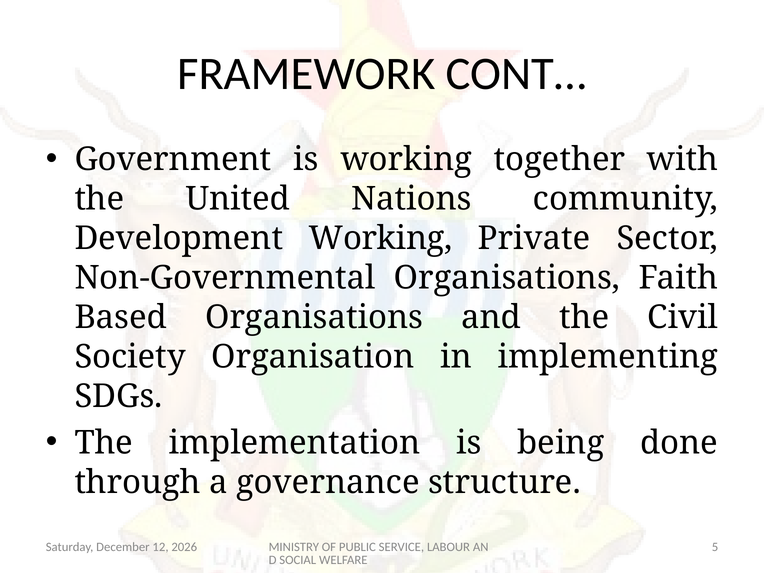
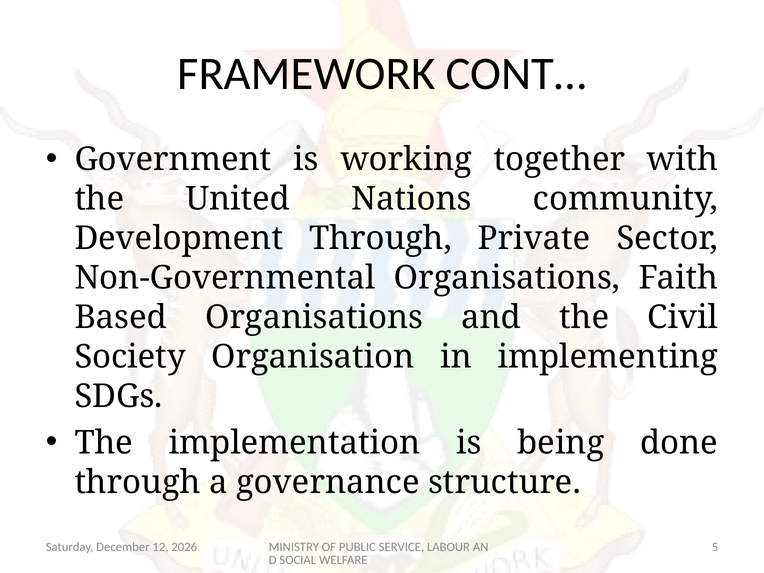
Development Working: Working -> Through
